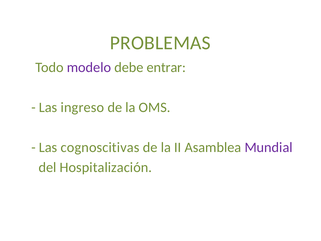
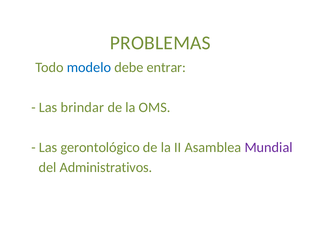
modelo colour: purple -> blue
ingreso: ingreso -> brindar
cognoscitivas: cognoscitivas -> gerontológico
Hospitalización: Hospitalización -> Administrativos
